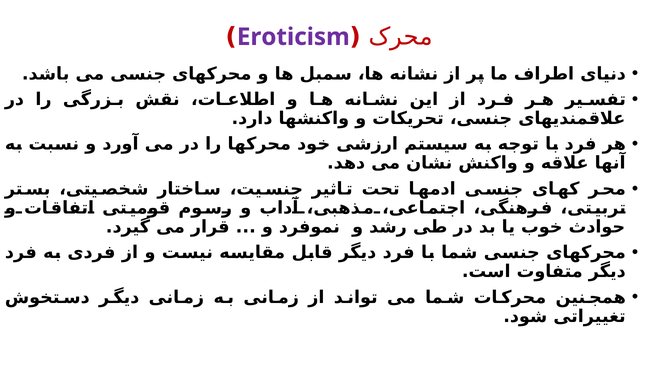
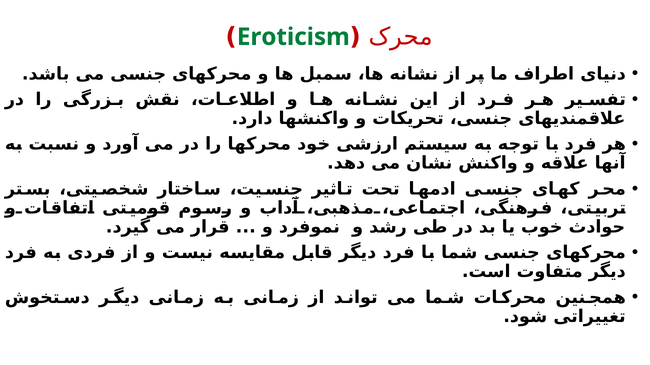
Eroticism colour: purple -> green
